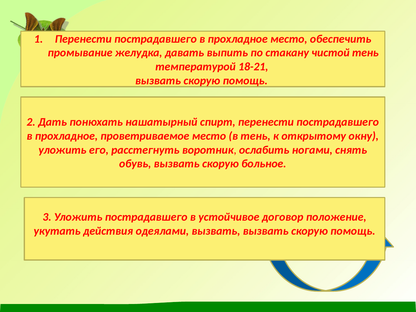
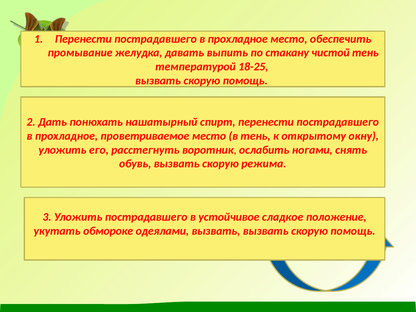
18-21: 18-21 -> 18-25
больное: больное -> режима
договор: договор -> сладкое
действия: действия -> обмороке
